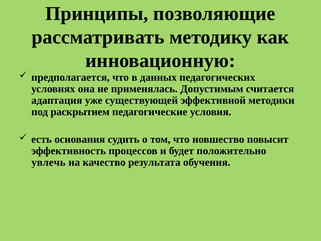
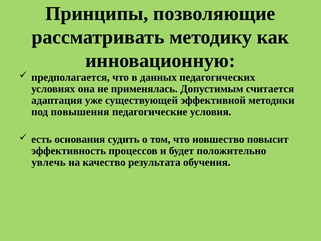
раскрытием: раскрытием -> повышения
